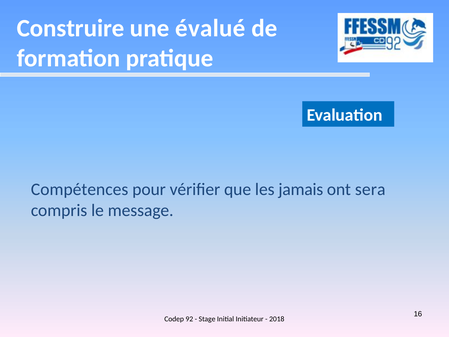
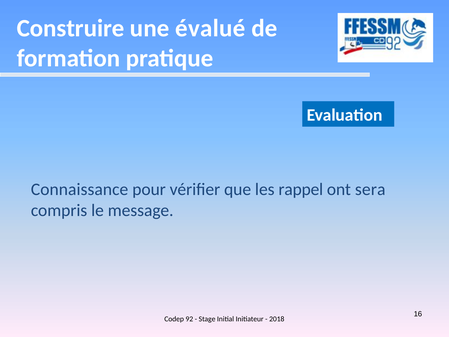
Compétences: Compétences -> Connaissance
jamais: jamais -> rappel
